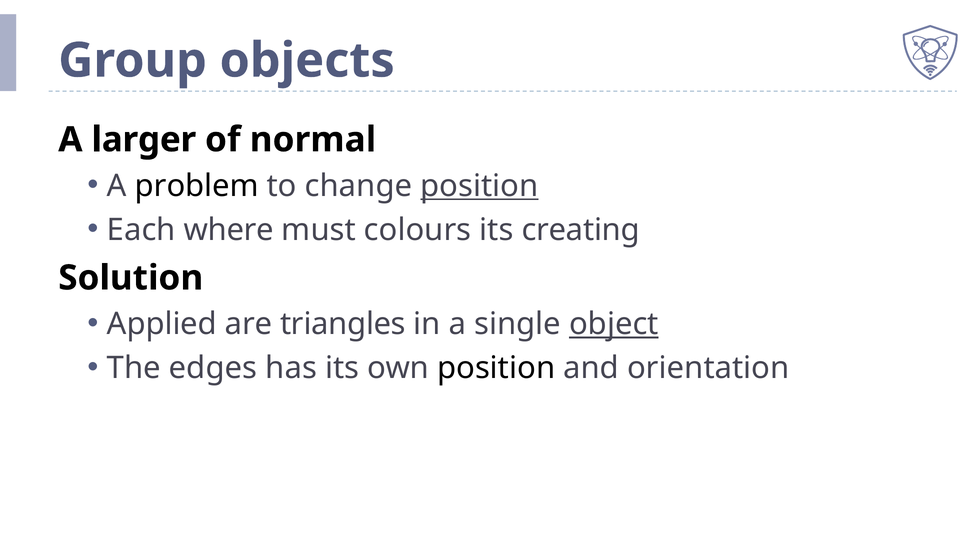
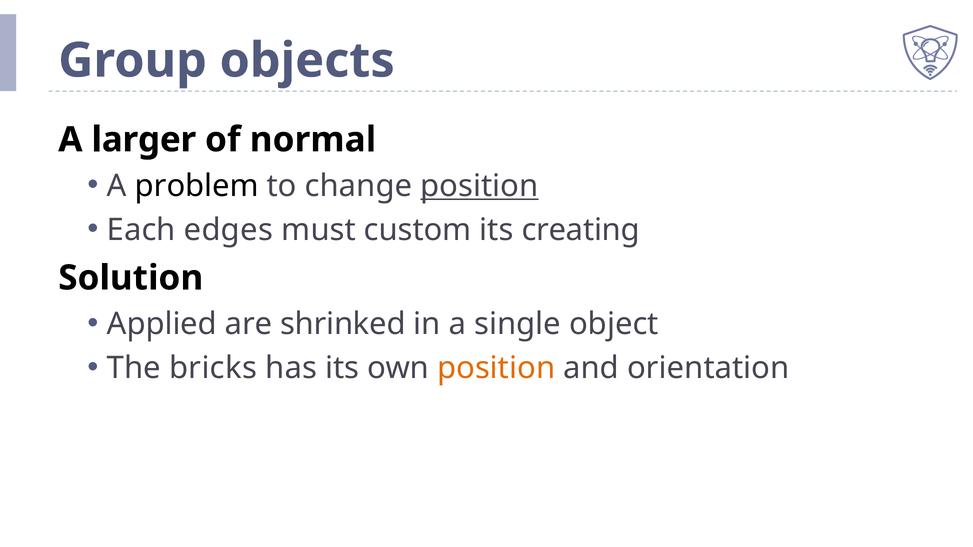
where: where -> edges
colours: colours -> custom
triangles: triangles -> shrinked
object underline: present -> none
edges: edges -> bricks
position at (496, 368) colour: black -> orange
